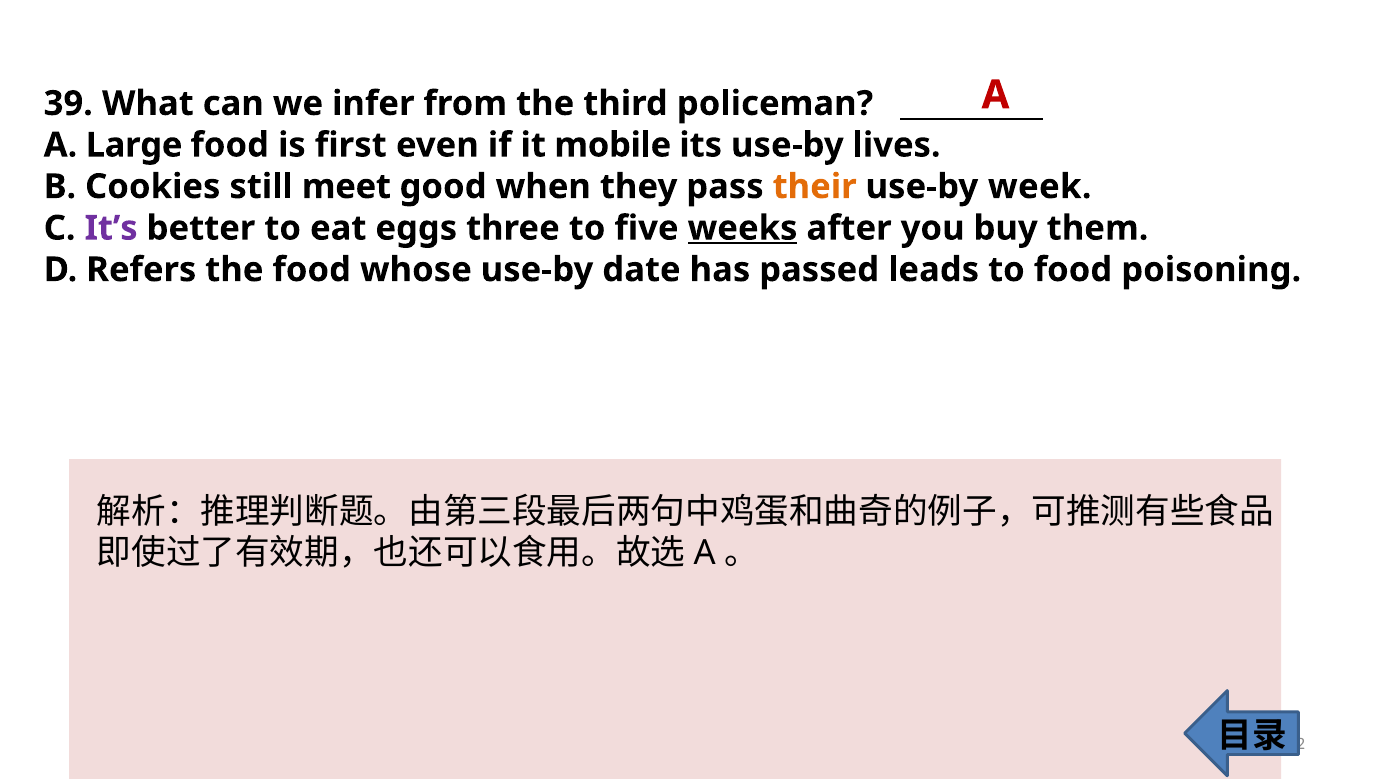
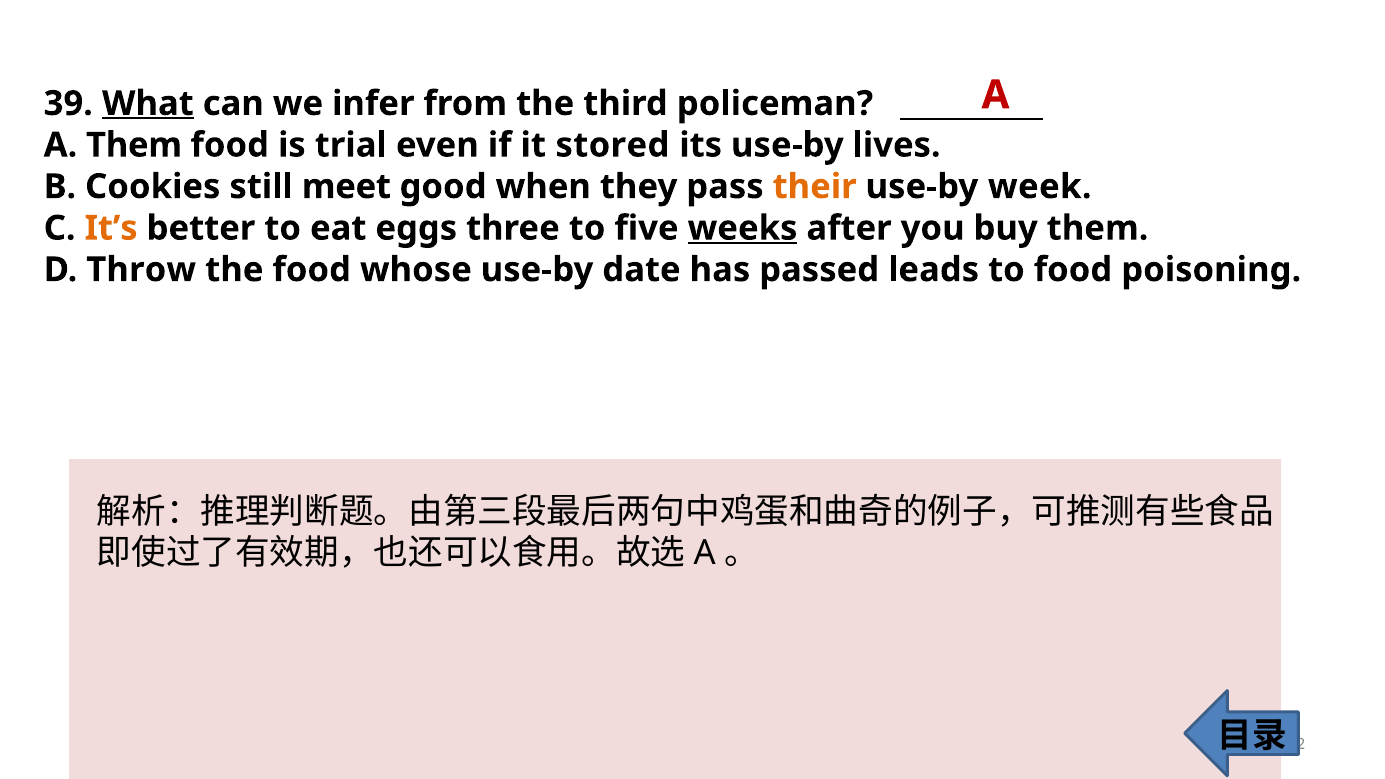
What underline: none -> present
A Large: Large -> Them
first: first -> trial
mobile: mobile -> stored
It’s colour: purple -> orange
Refers: Refers -> Throw
